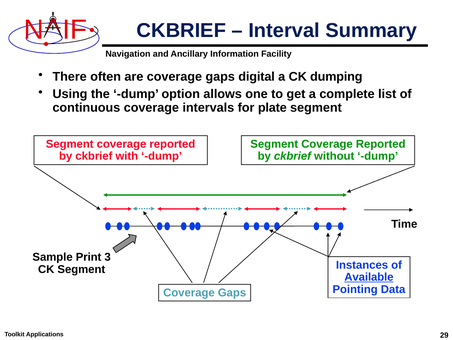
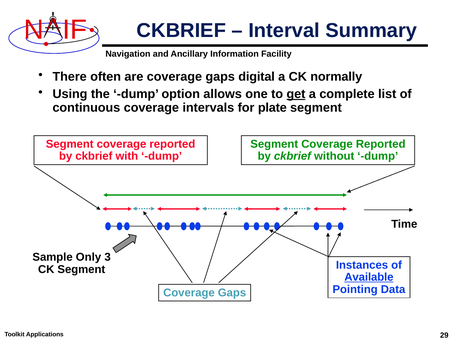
dumping: dumping -> normally
get underline: none -> present
Print: Print -> Only
